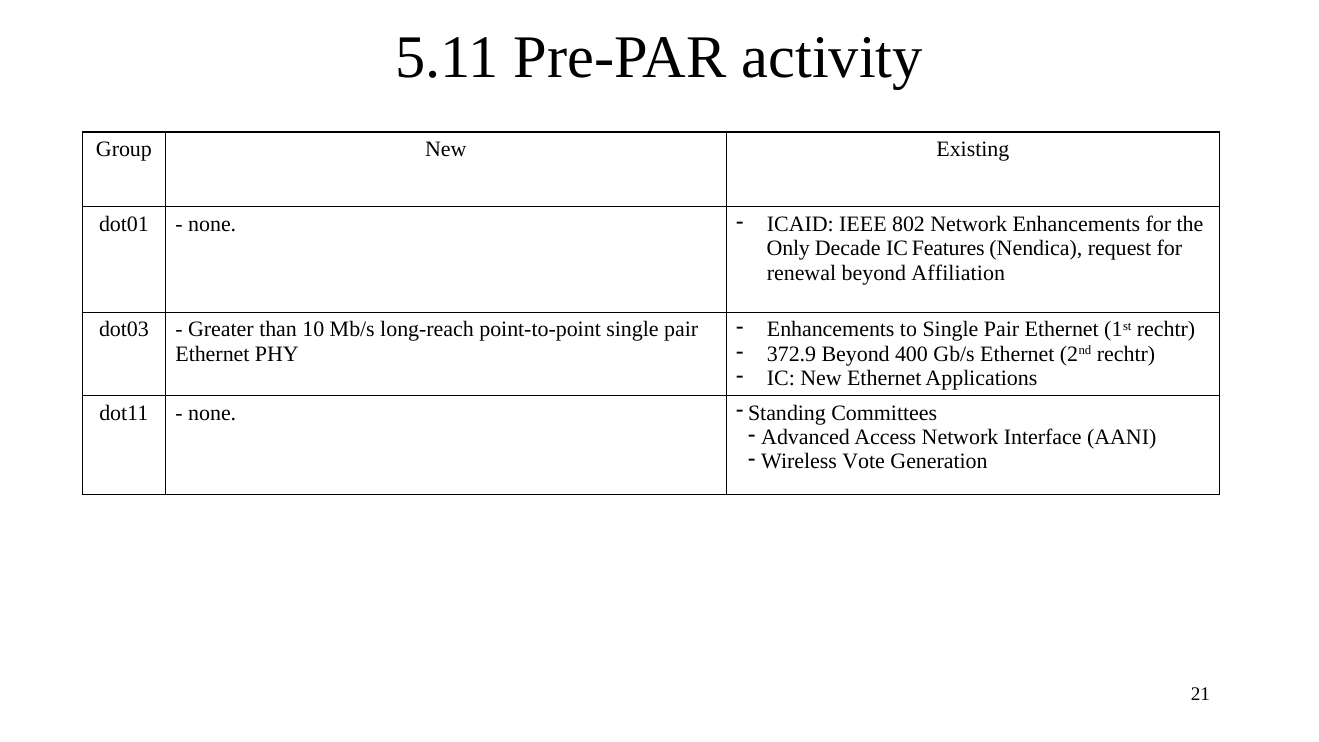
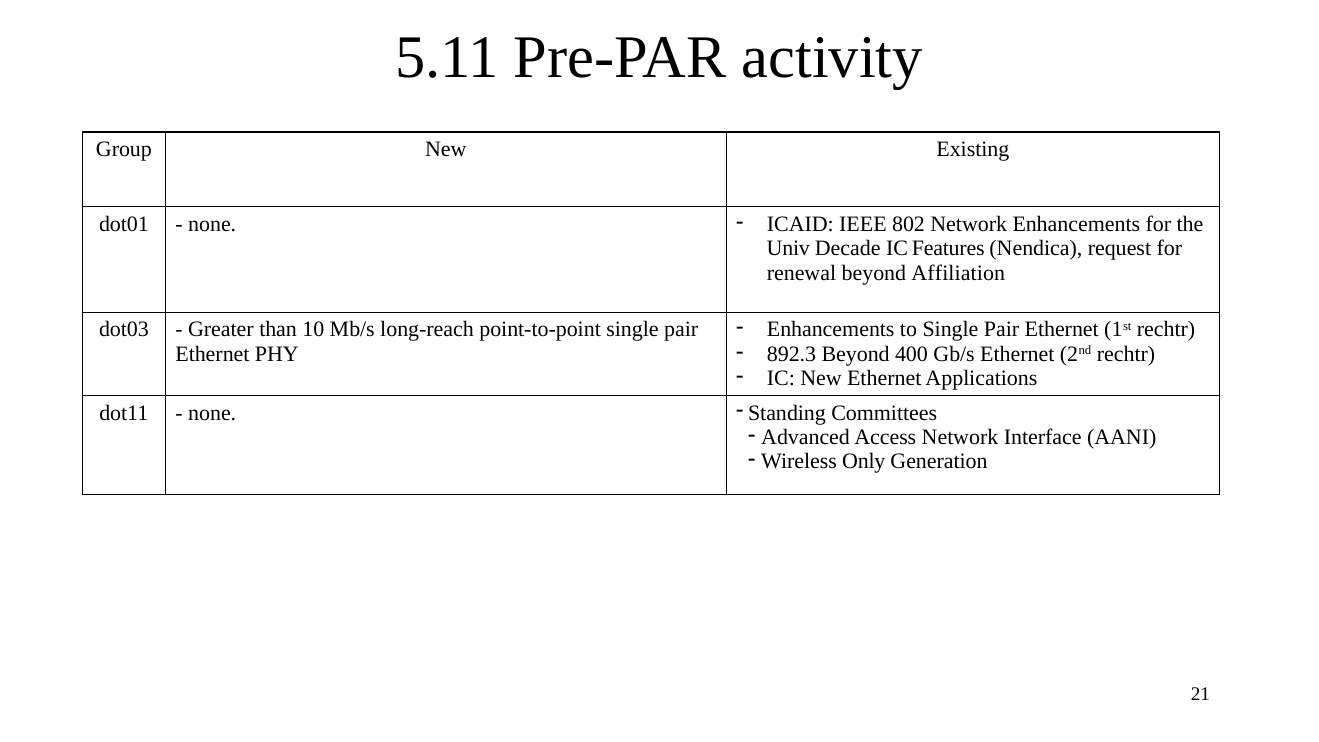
Only: Only -> Univ
372.9: 372.9 -> 892.3
Vote: Vote -> Only
